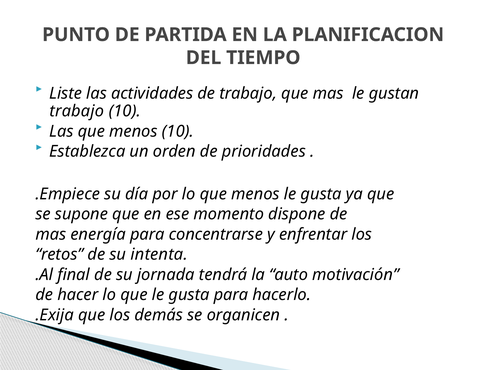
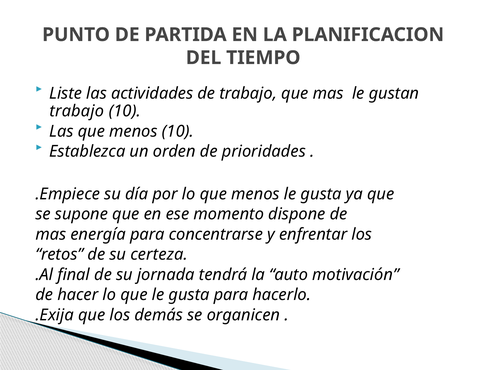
intenta: intenta -> certeza
